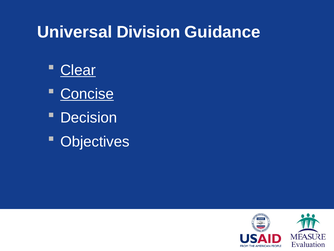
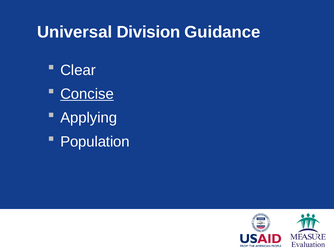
Clear underline: present -> none
Decision: Decision -> Applying
Objectives: Objectives -> Population
